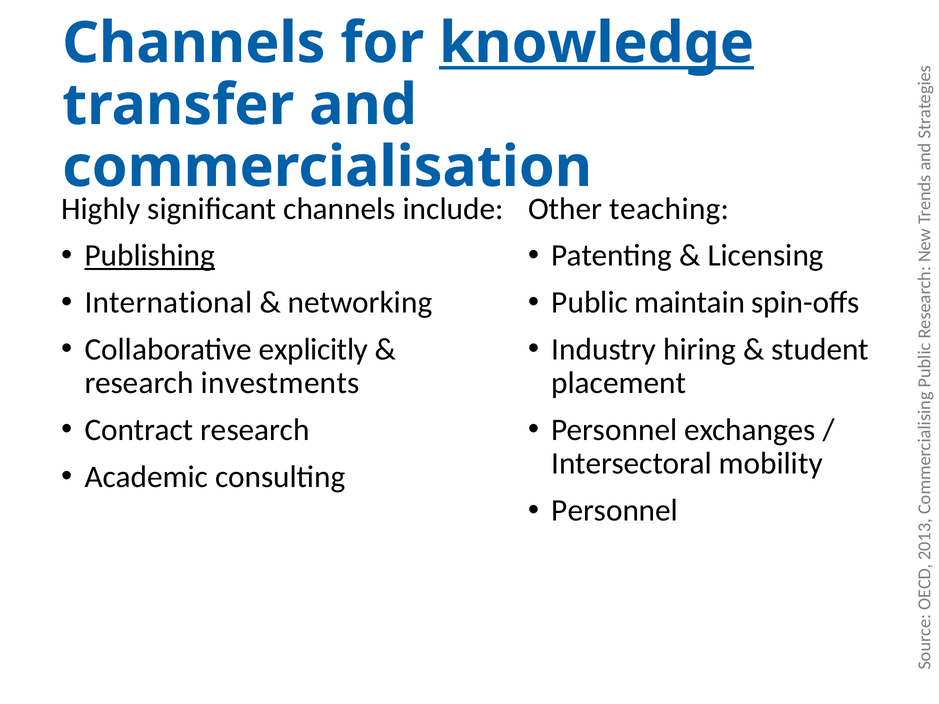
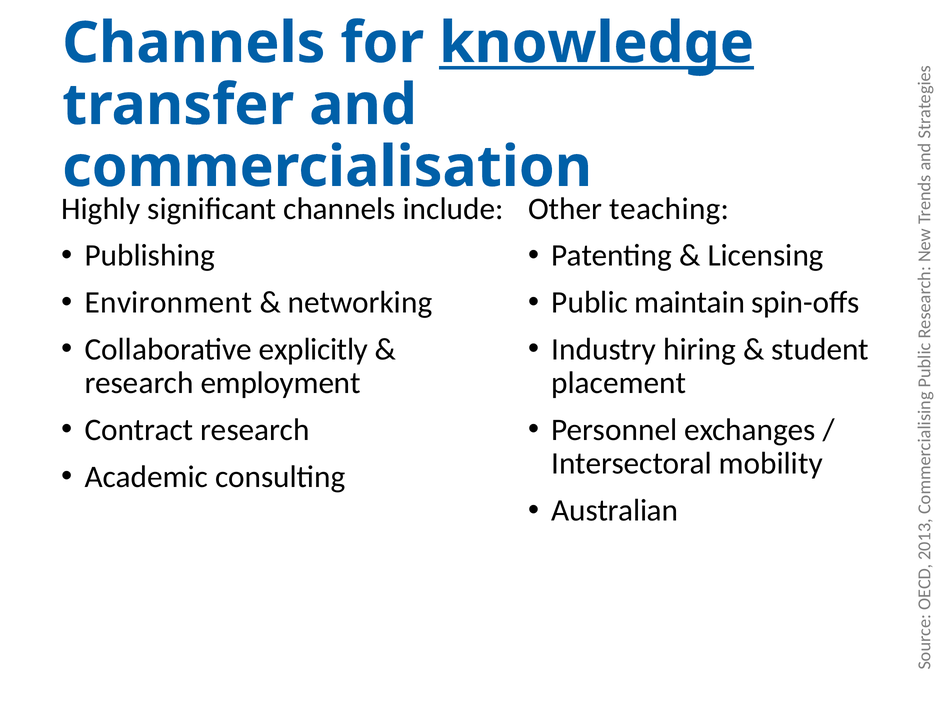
Publishing underline: present -> none
International: International -> Environment
investments: investments -> employment
Personnel at (615, 511): Personnel -> Australian
